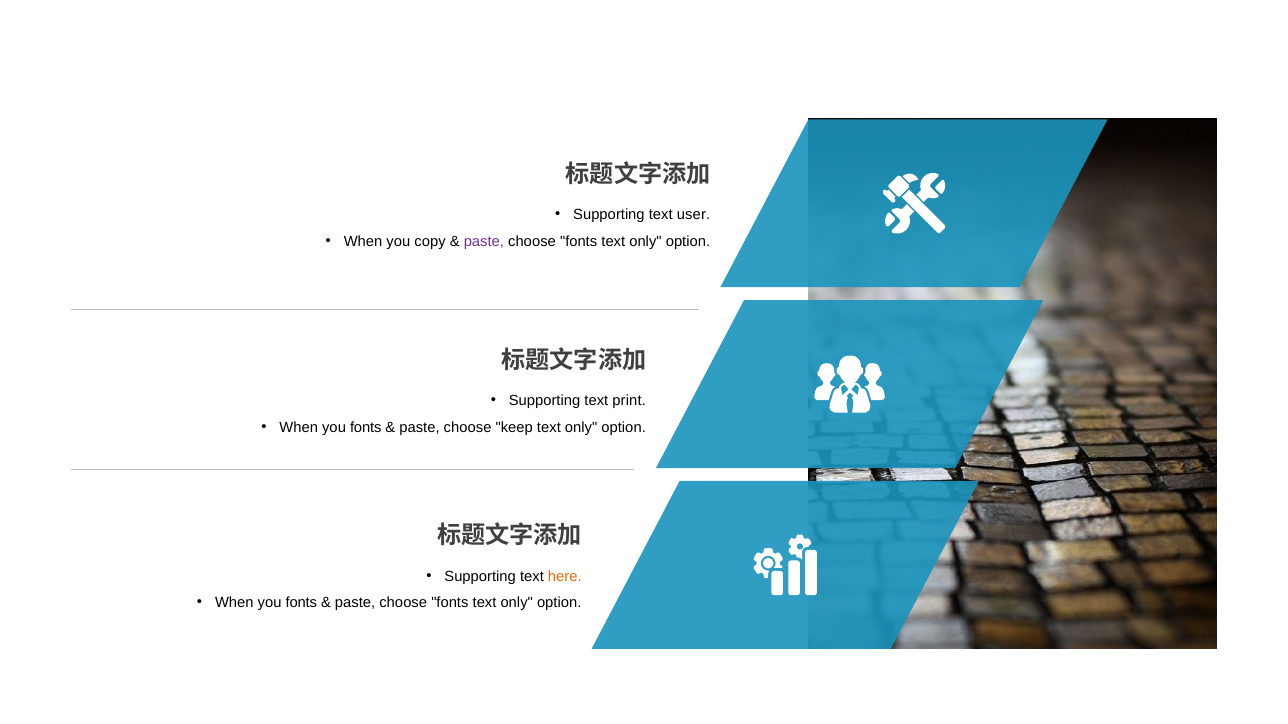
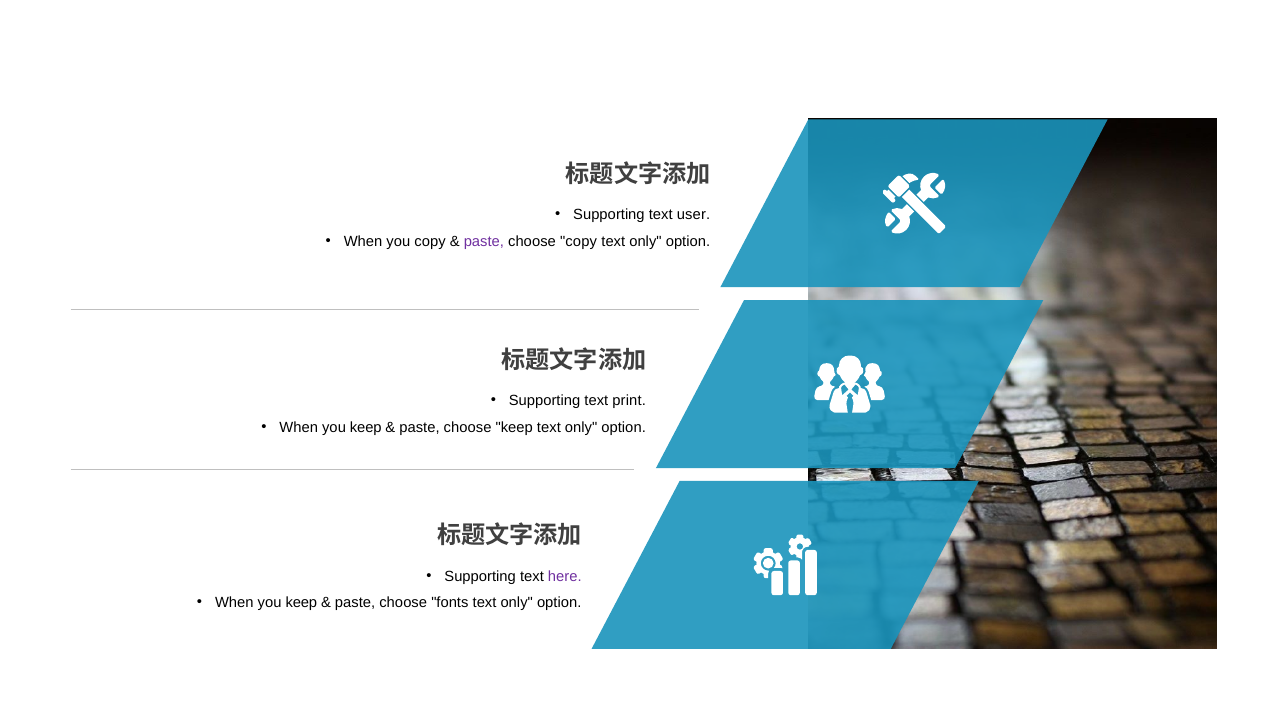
fonts at (579, 241): fonts -> copy
fonts at (366, 428): fonts -> keep
here colour: orange -> purple
fonts at (301, 603): fonts -> keep
